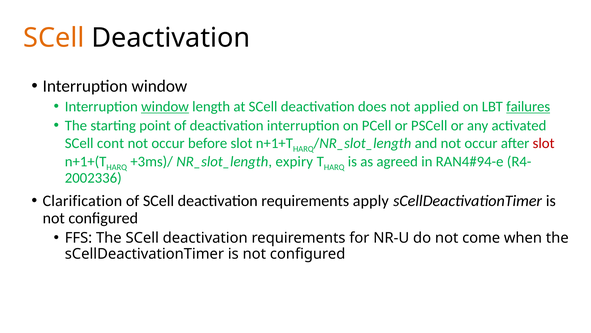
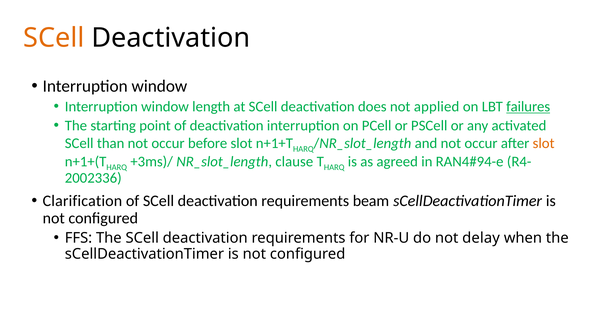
window at (165, 106) underline: present -> none
cont: cont -> than
slot at (544, 143) colour: red -> orange
expiry: expiry -> clause
apply: apply -> beam
come: come -> delay
